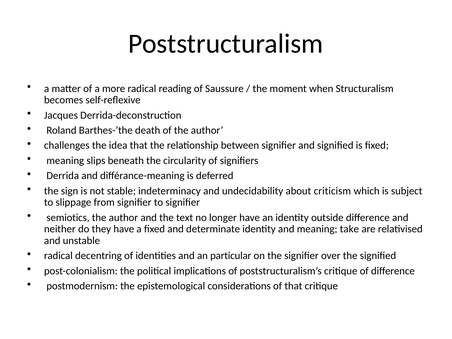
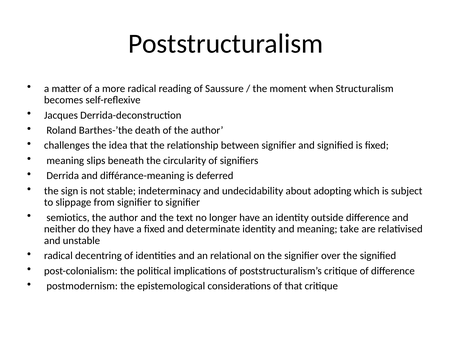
criticism: criticism -> adopting
particular: particular -> relational
